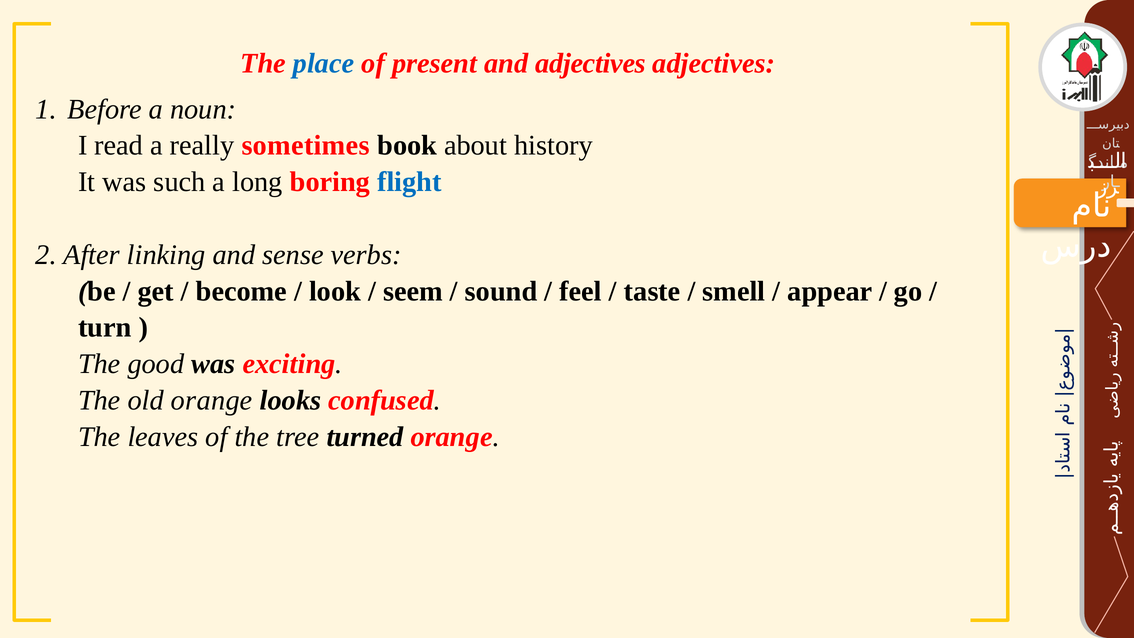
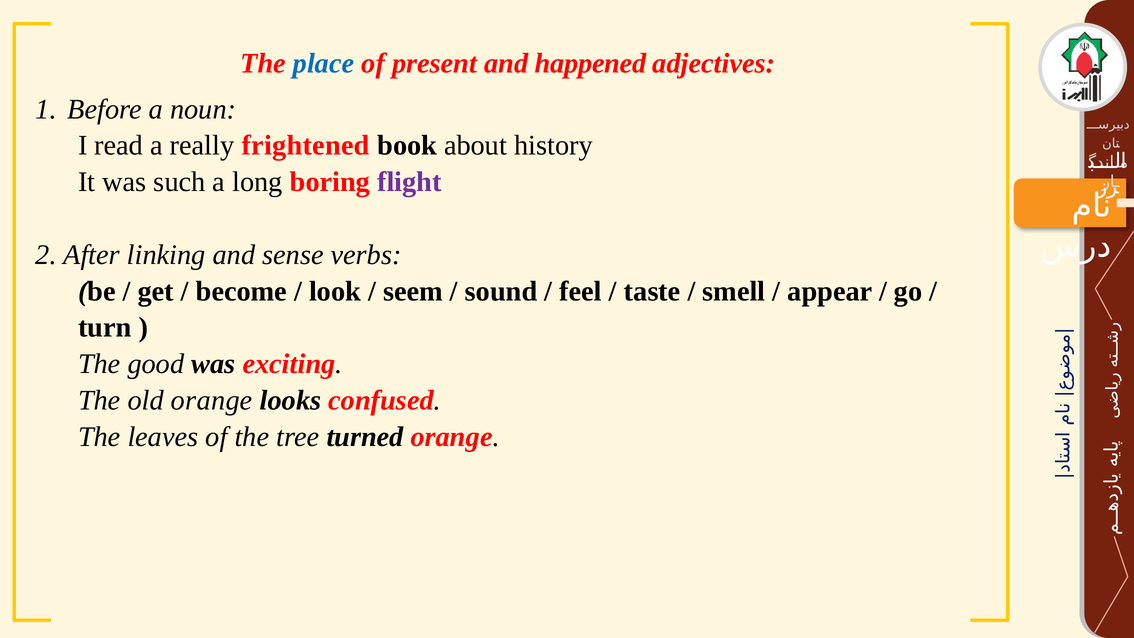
and adjectives: adjectives -> happened
sometimes: sometimes -> frightened
flight colour: blue -> purple
